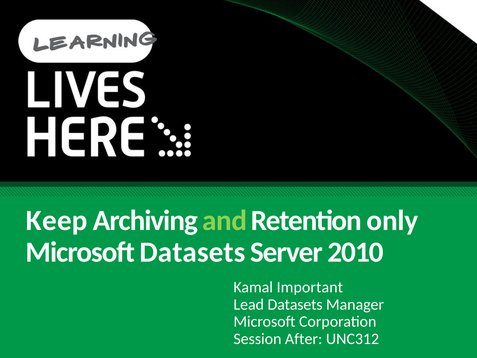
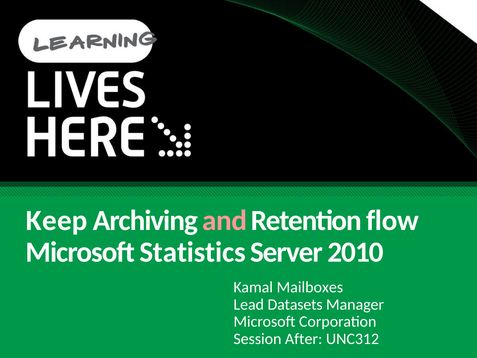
and colour: light green -> pink
only: only -> flow
Microsoft Datasets: Datasets -> Statistics
Important: Important -> Mailboxes
